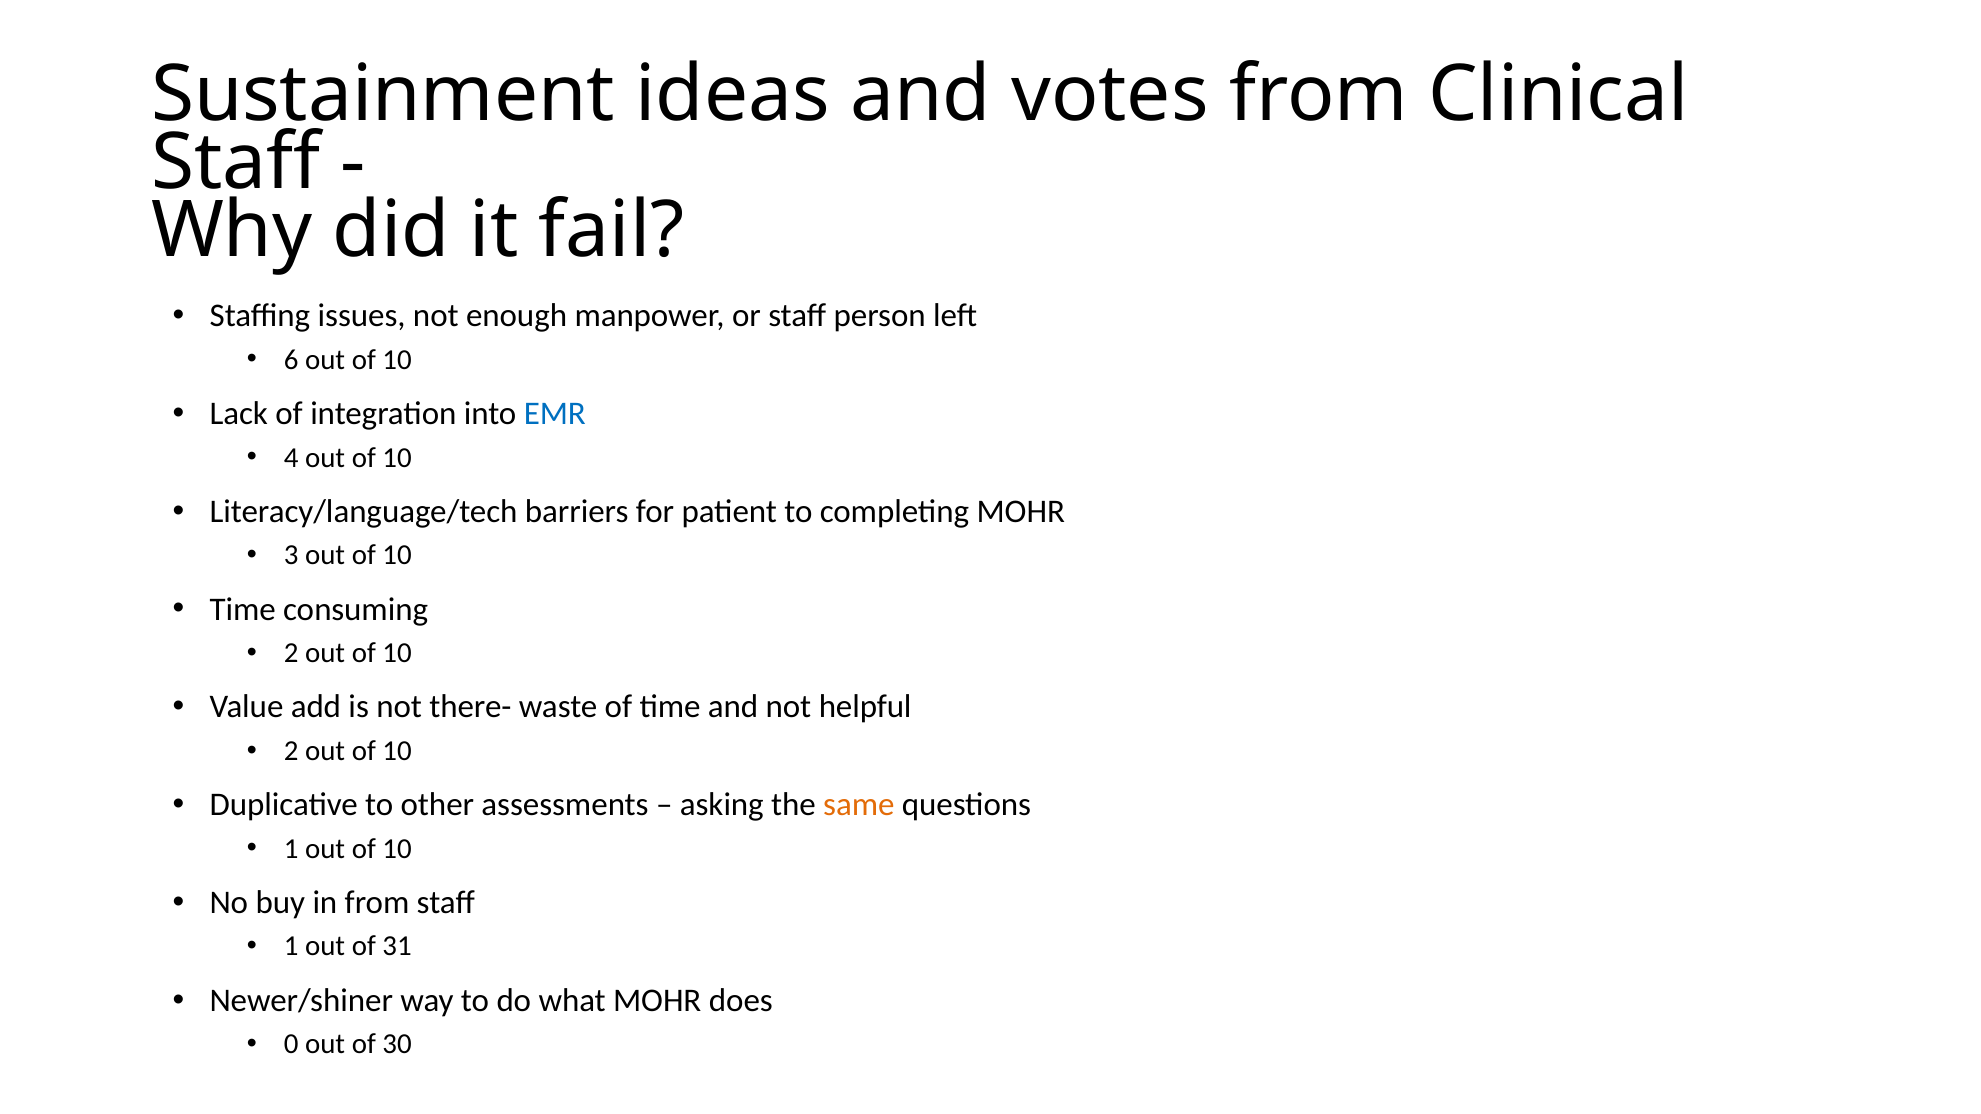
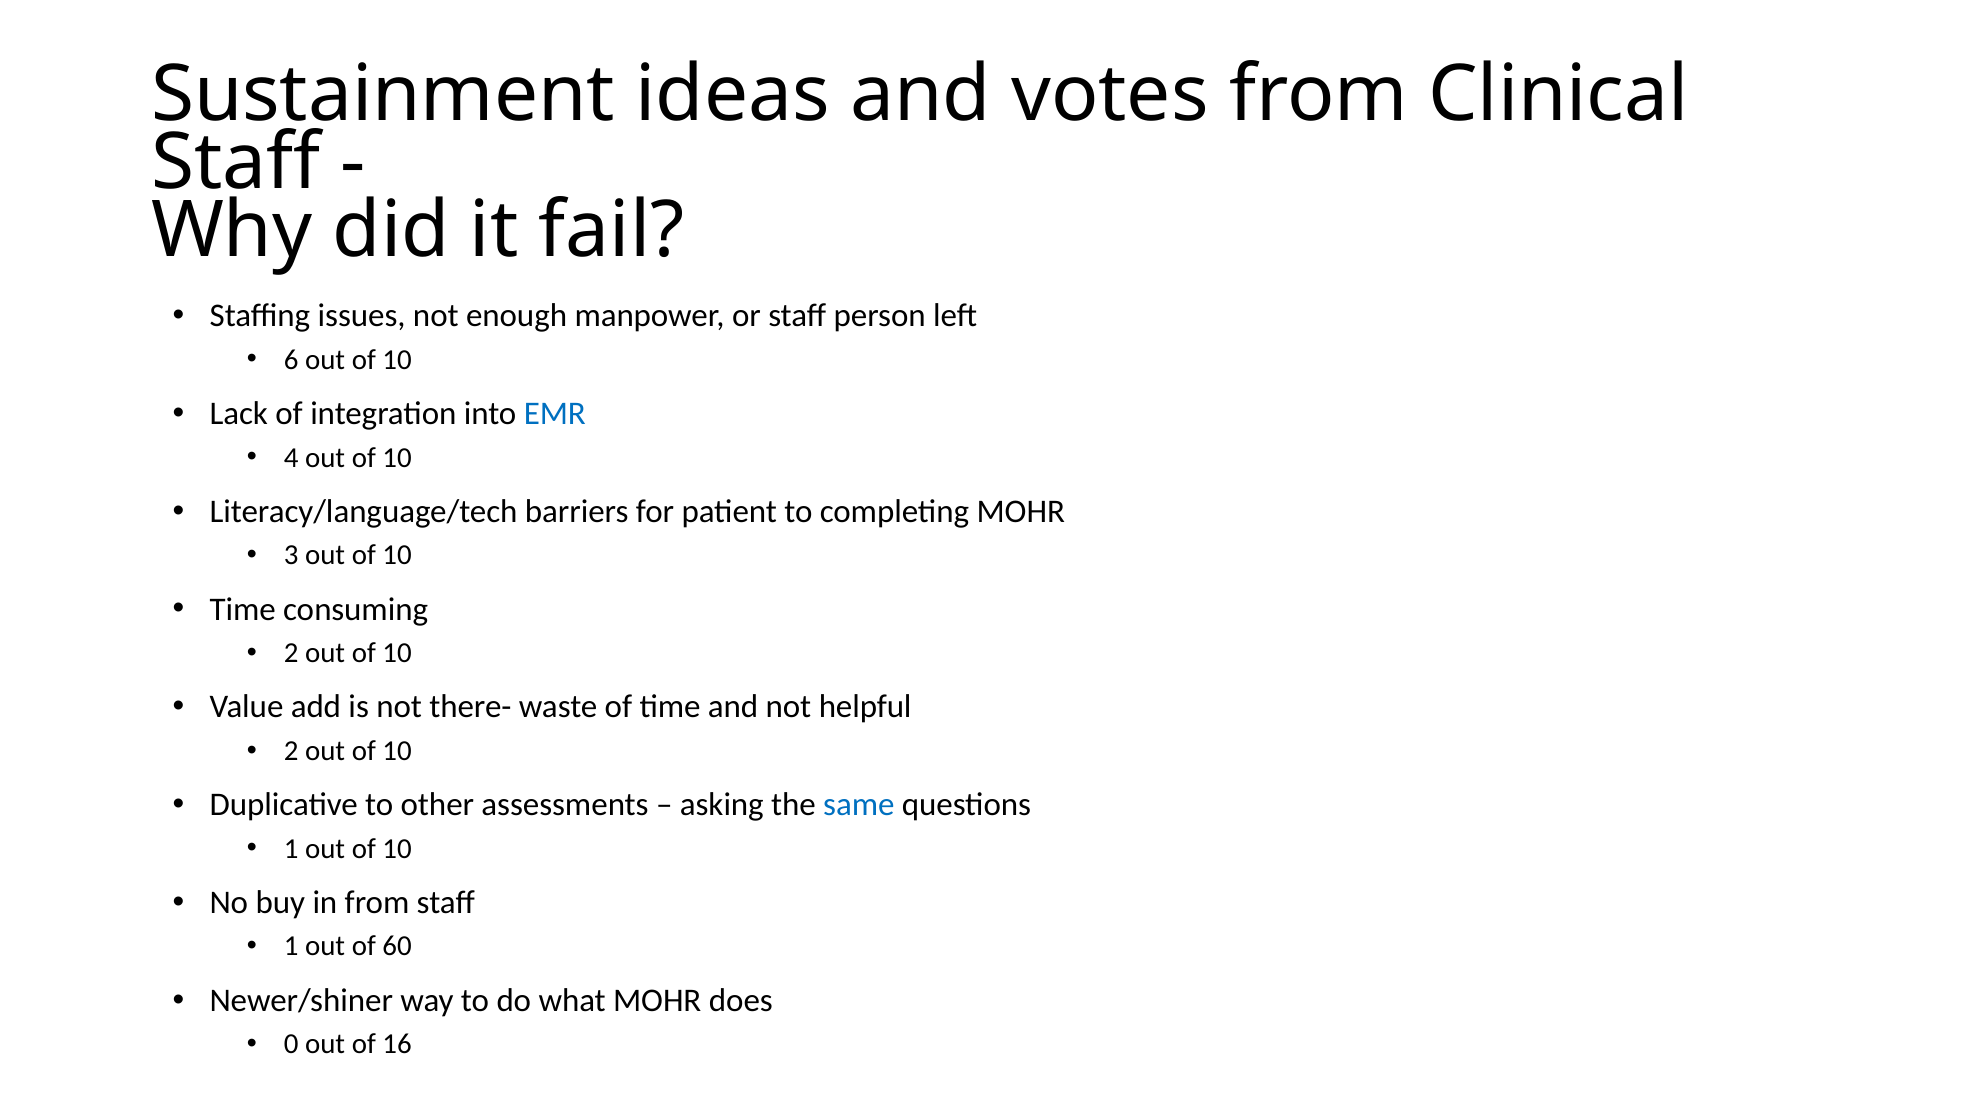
same colour: orange -> blue
31: 31 -> 60
30: 30 -> 16
